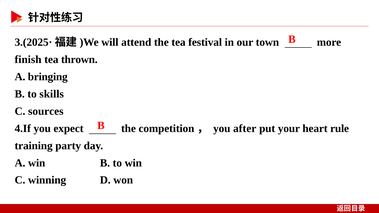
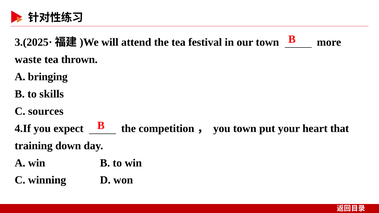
finish: finish -> waste
you after: after -> town
rule: rule -> that
party: party -> down
